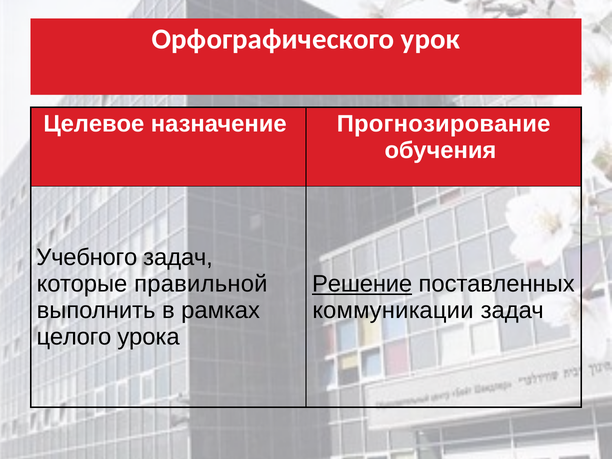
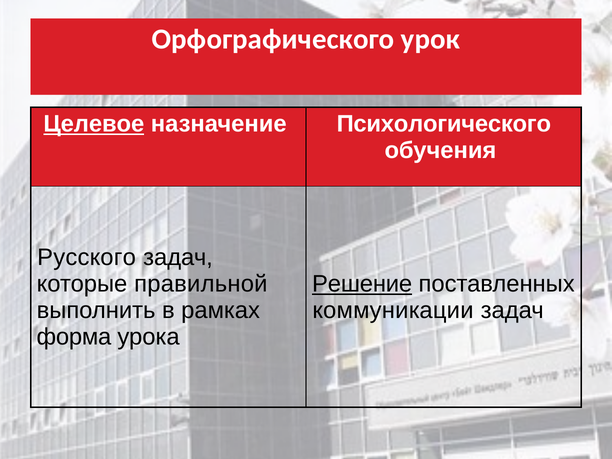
Целевое underline: none -> present
Прогнозирование: Прогнозирование -> Психологического
Учебного: Учебного -> Русского
целого: целого -> форма
